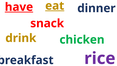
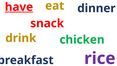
eat underline: present -> none
